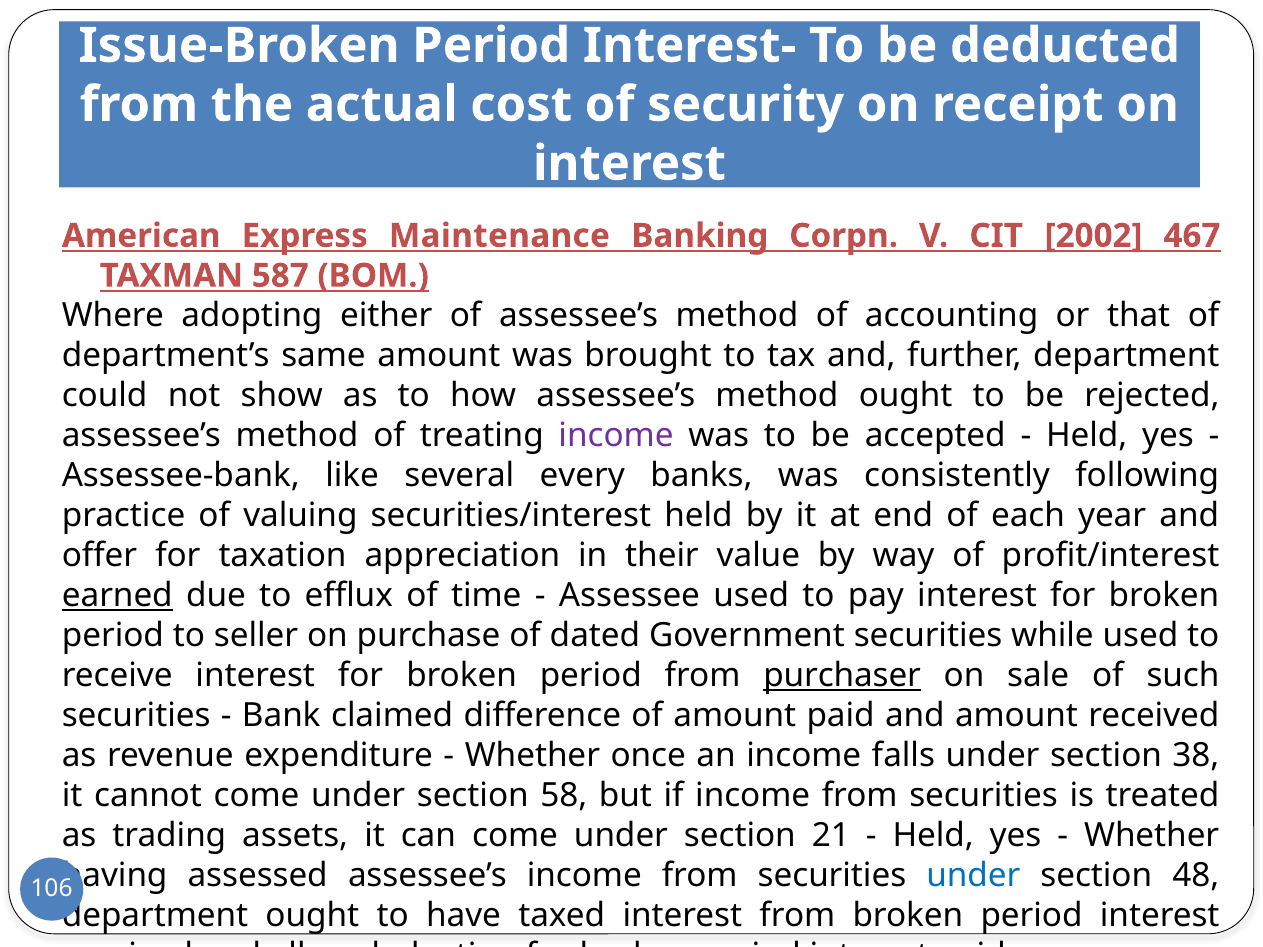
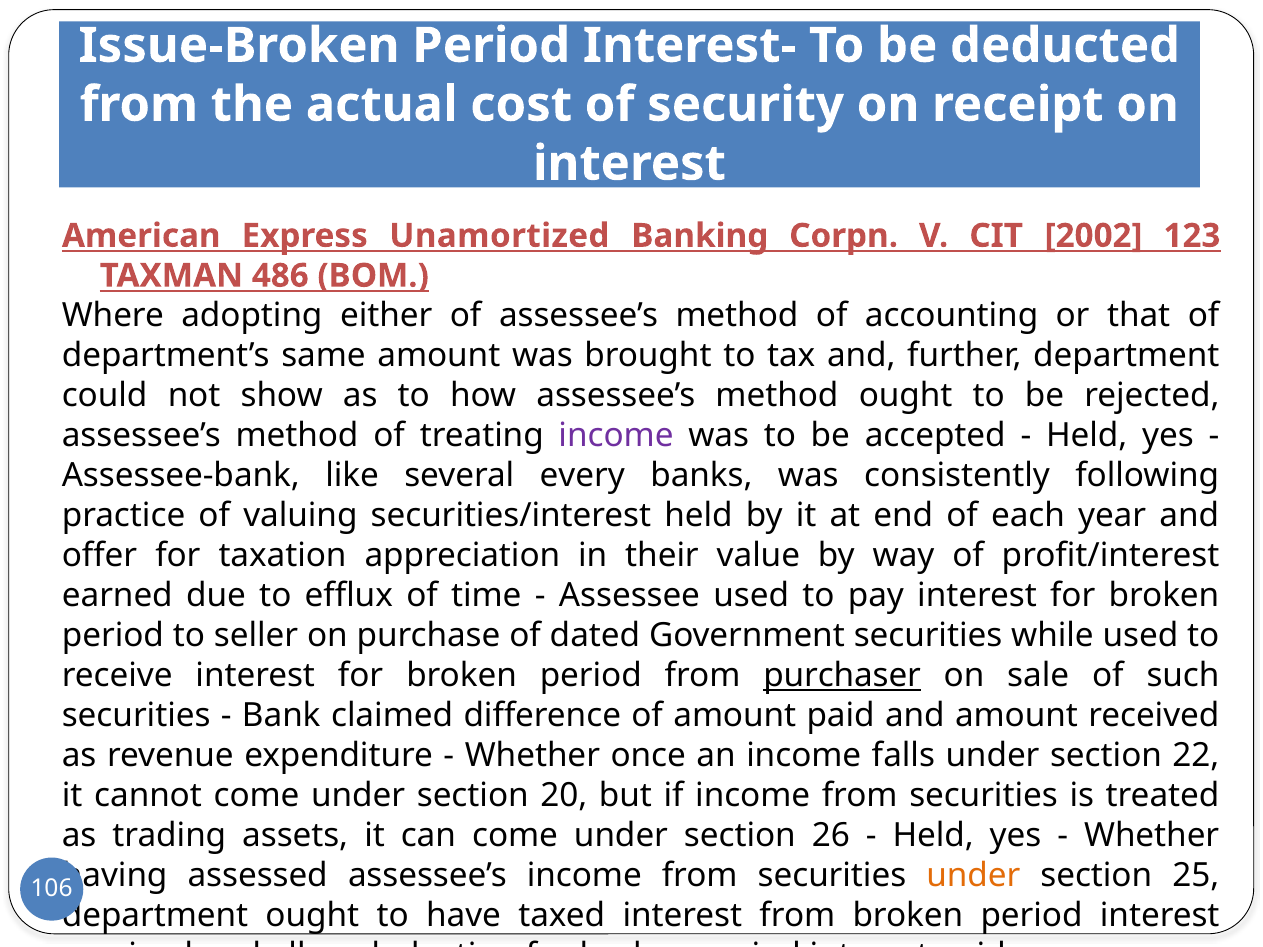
Maintenance: Maintenance -> Unamortized
467: 467 -> 123
587: 587 -> 486
earned underline: present -> none
38: 38 -> 22
58: 58 -> 20
21: 21 -> 26
under at (973, 875) colour: blue -> orange
48: 48 -> 25
